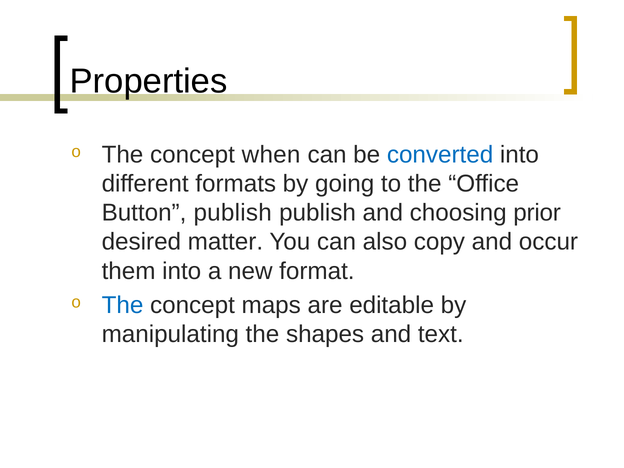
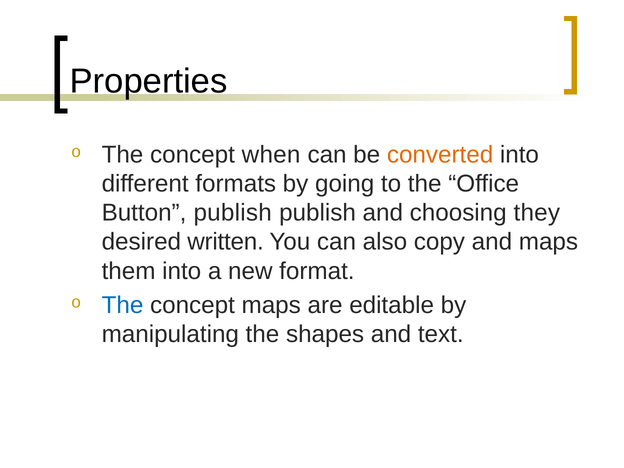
converted colour: blue -> orange
prior: prior -> they
matter: matter -> written
and occur: occur -> maps
